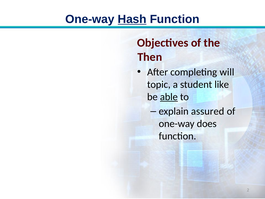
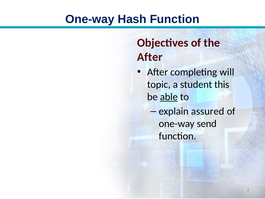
Hash underline: present -> none
Then at (150, 57): Then -> After
like: like -> this
does: does -> send
